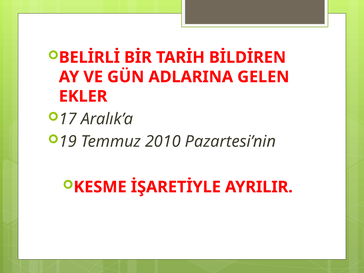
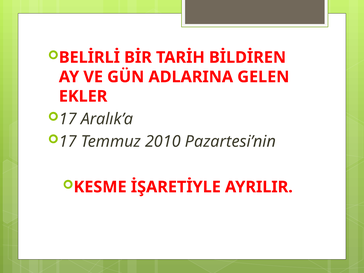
19 at (68, 142): 19 -> 17
